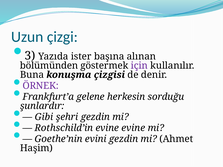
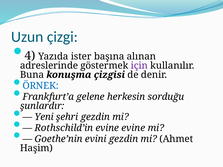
3: 3 -> 4
bölümünden: bölümünden -> adreslerinde
ÖRNEK colour: purple -> blue
Gibi: Gibi -> Yeni
